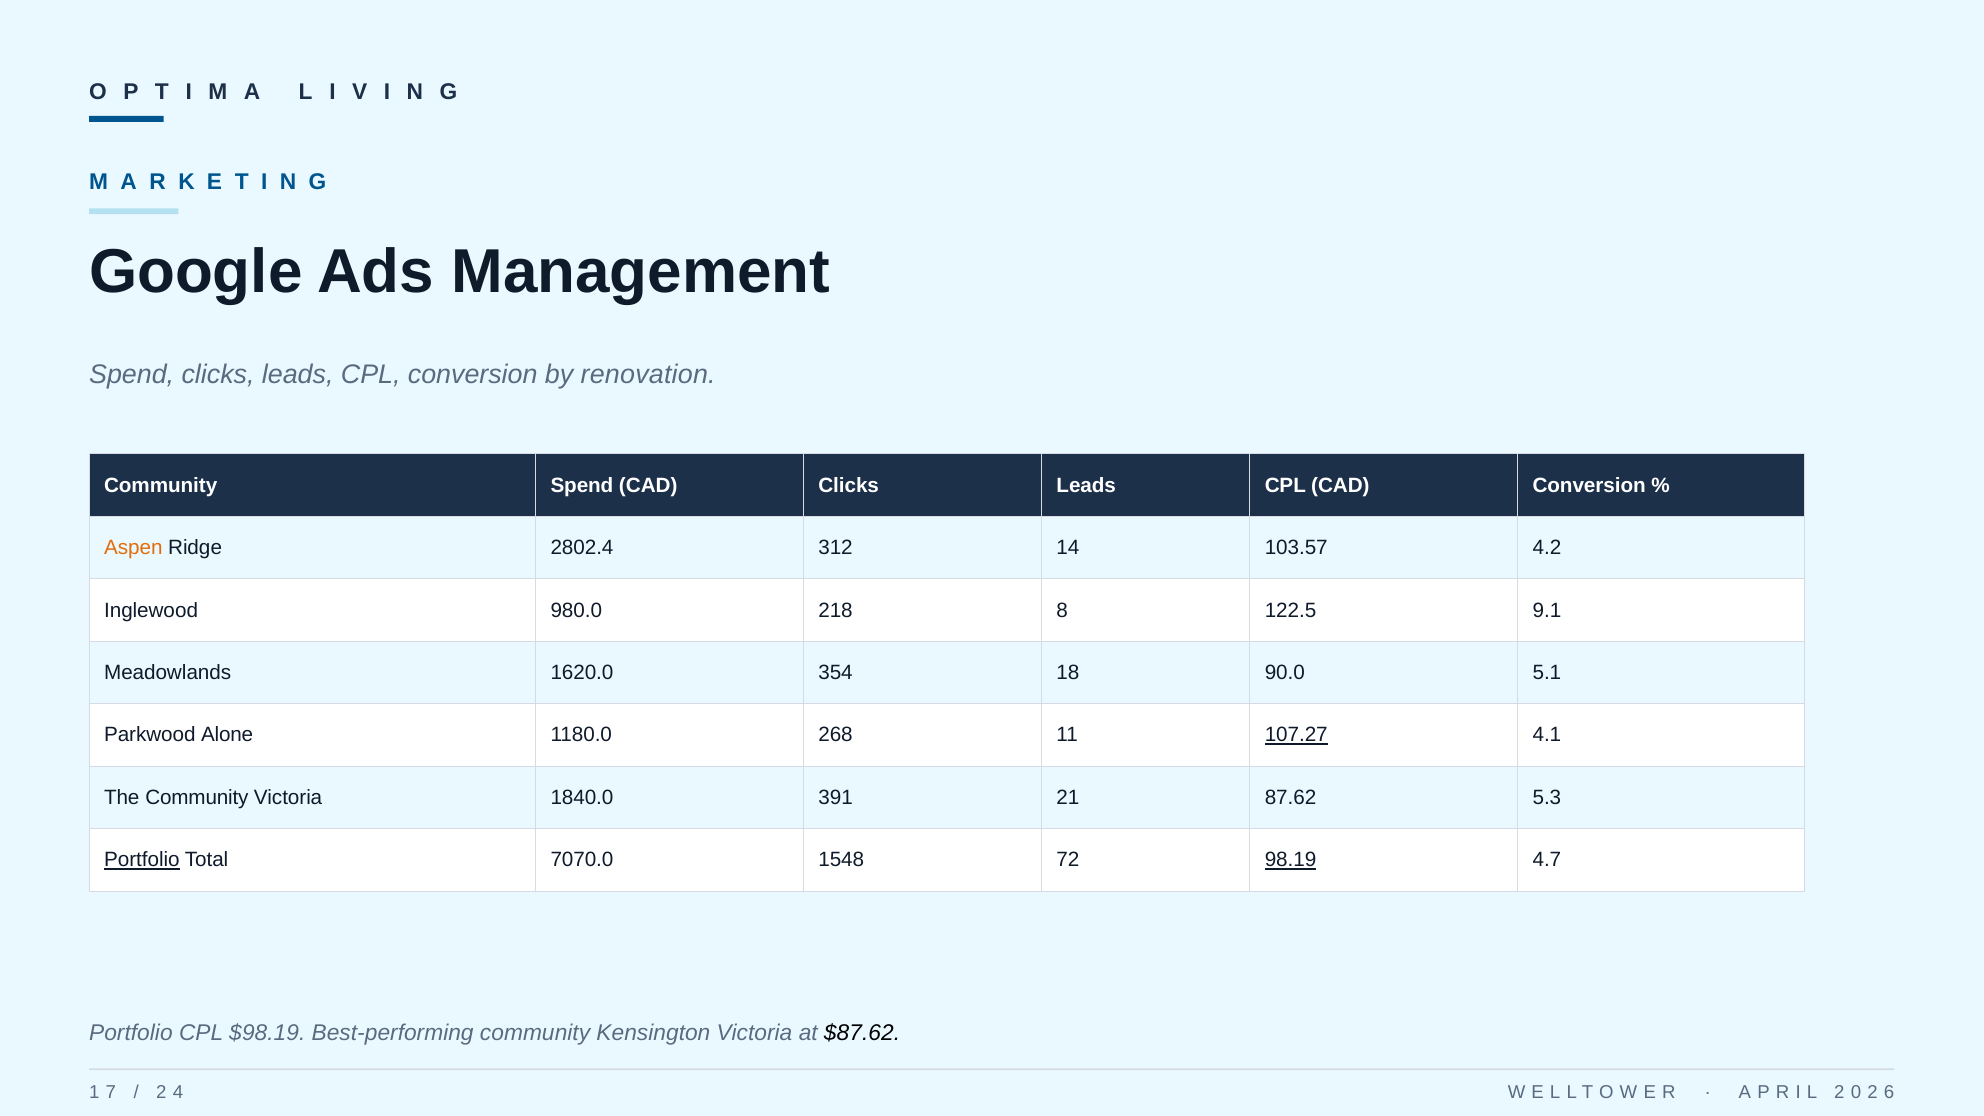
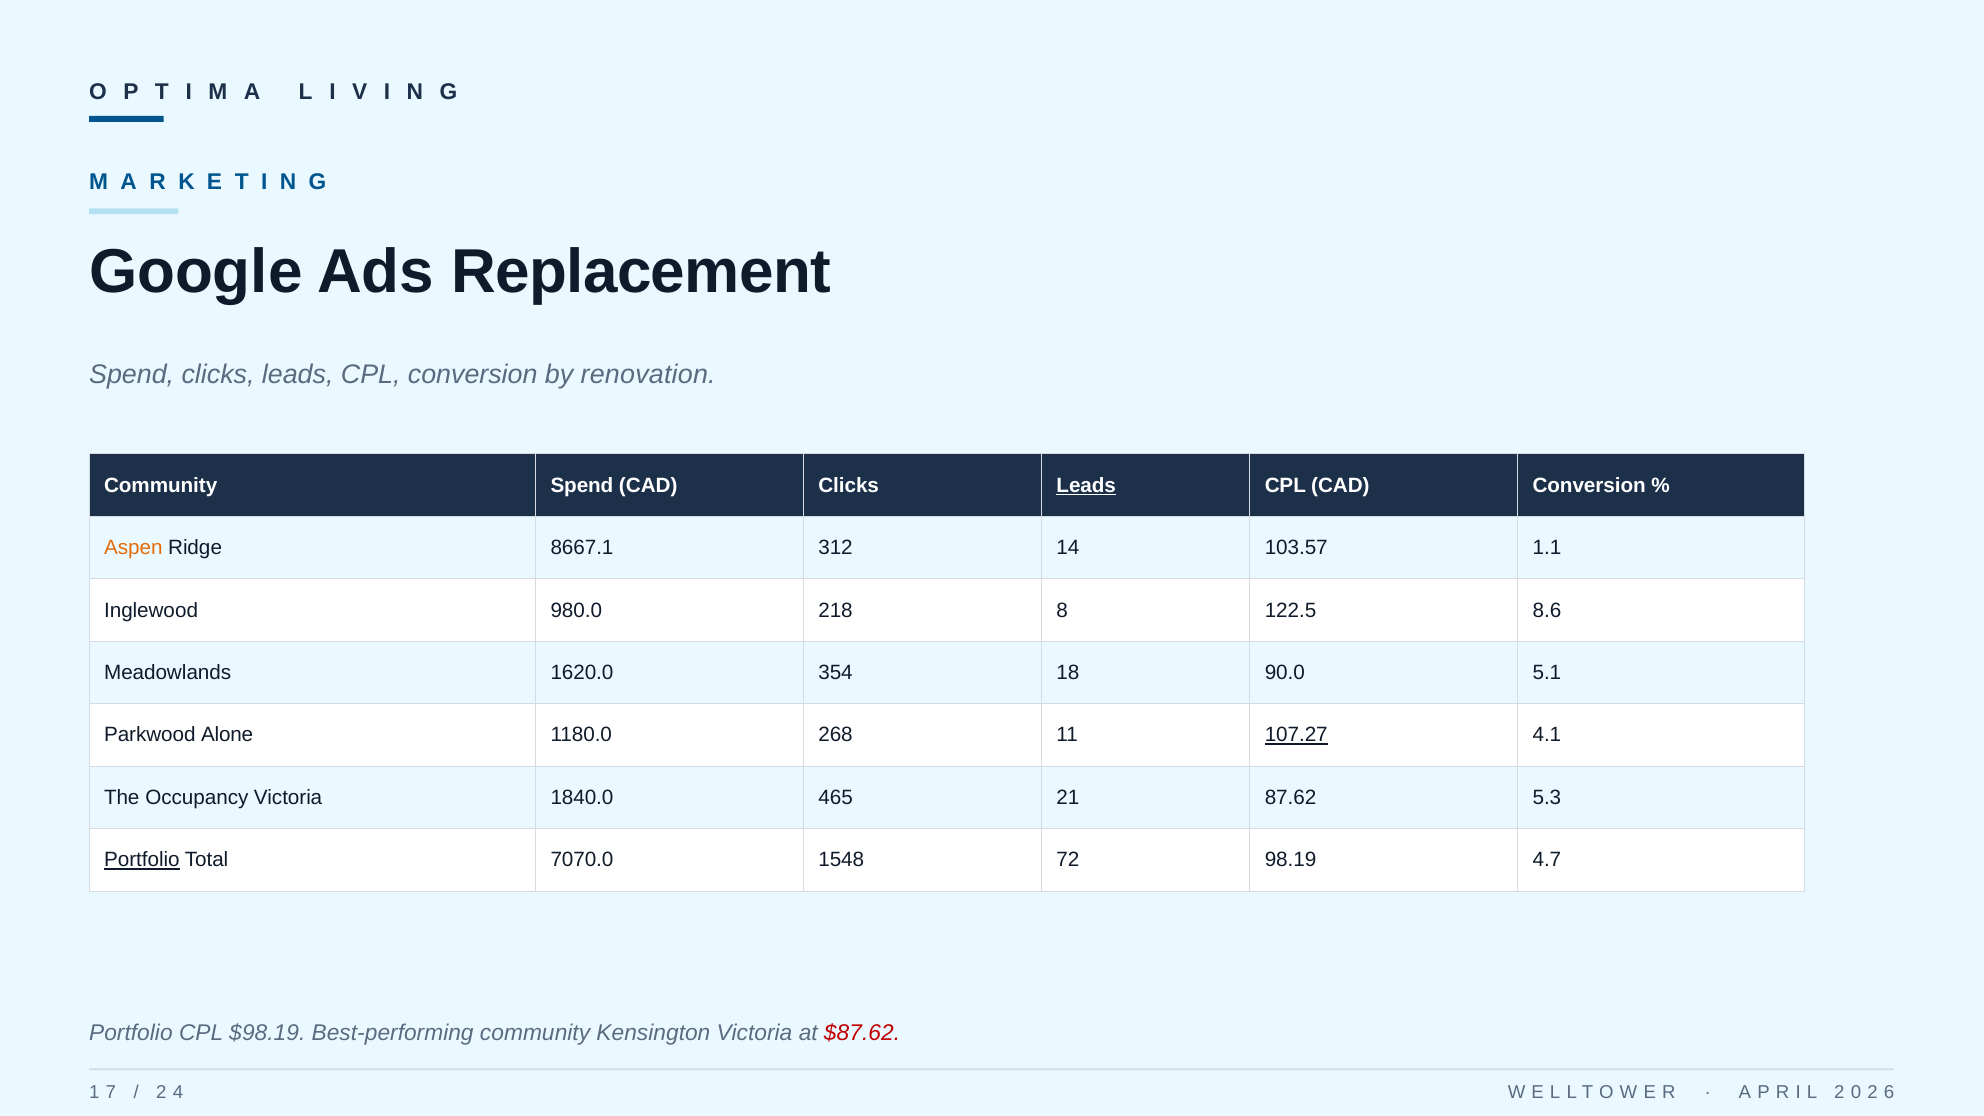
Management: Management -> Replacement
Leads at (1086, 485) underline: none -> present
2802.4: 2802.4 -> 8667.1
4.2: 4.2 -> 1.1
9.1: 9.1 -> 8.6
The Community: Community -> Occupancy
391: 391 -> 465
98.19 underline: present -> none
$87.62 colour: black -> red
